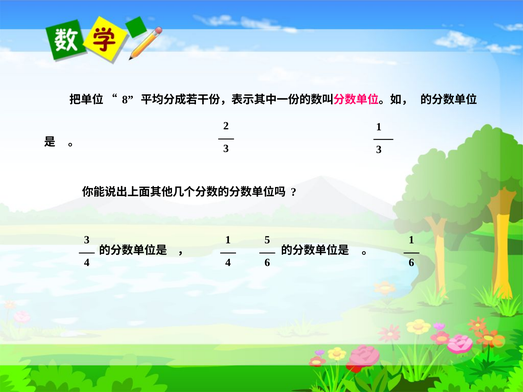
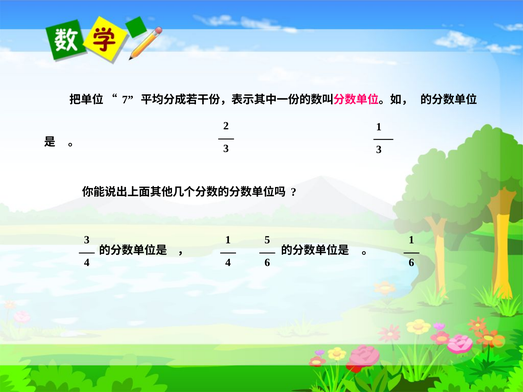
8: 8 -> 7
